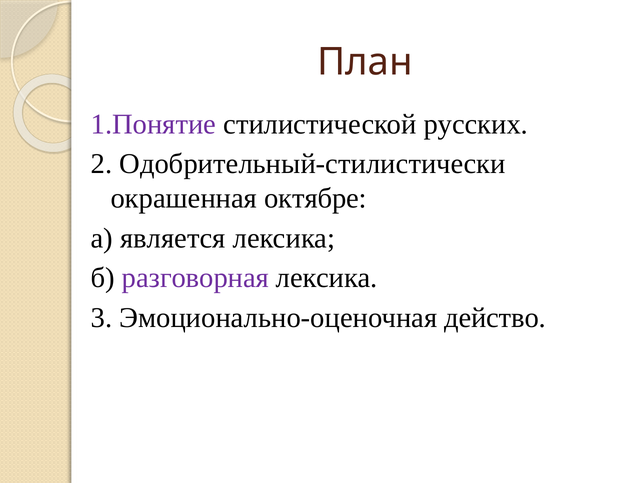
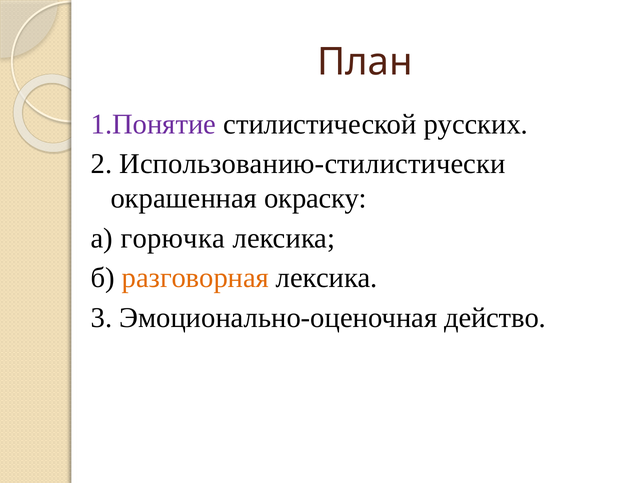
Одобрительный-стилистически: Одобрительный-стилистически -> Использованию-стилистически
октябре: октябре -> окраску
является: является -> горючка
разговорная colour: purple -> orange
